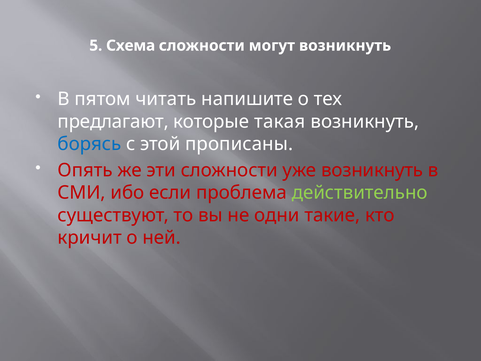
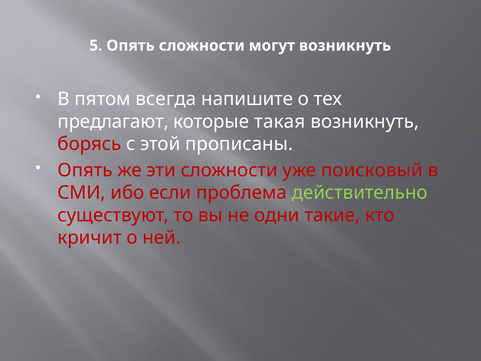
5 Схема: Схема -> Опять
читать: читать -> всегда
борясь colour: blue -> red
уже возникнуть: возникнуть -> поисковый
